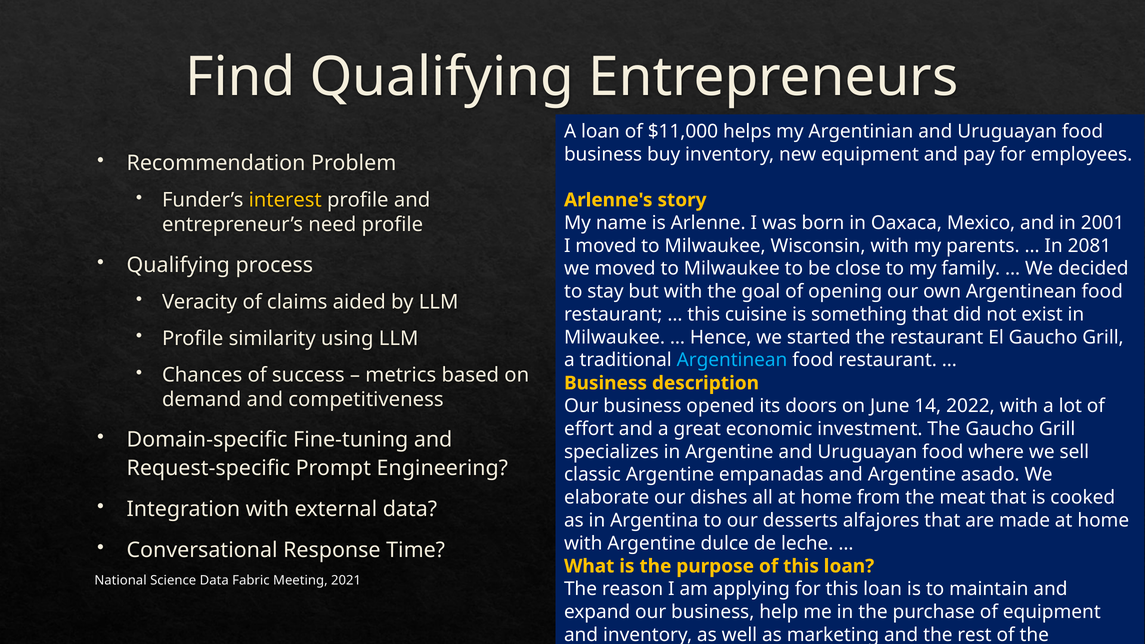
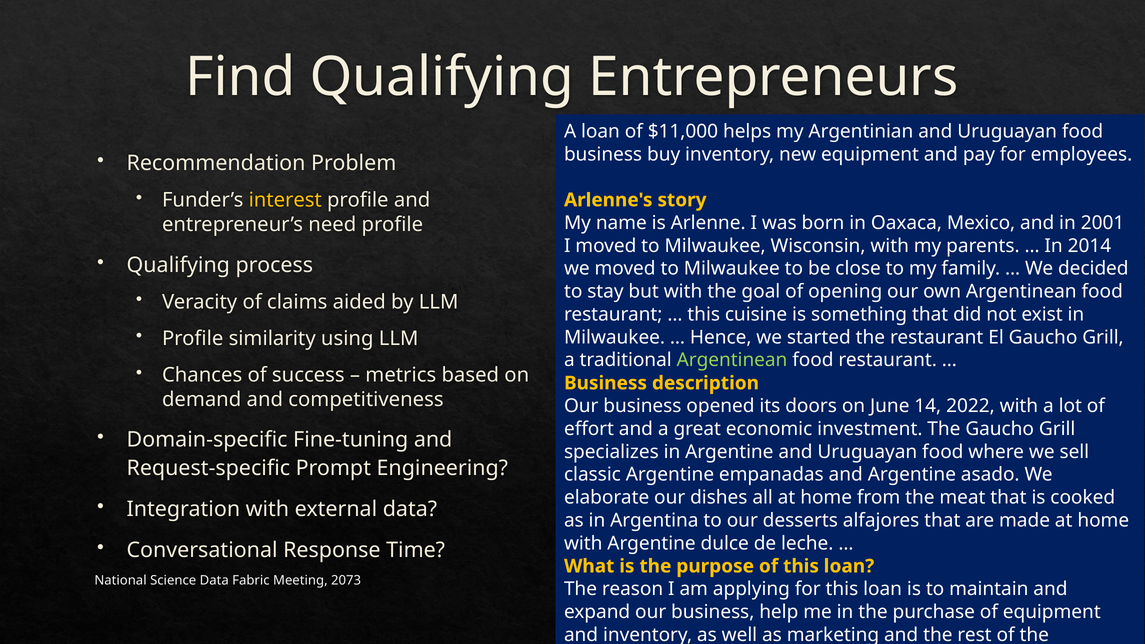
2081: 2081 -> 2014
Argentinean at (732, 360) colour: light blue -> light green
2021: 2021 -> 2073
